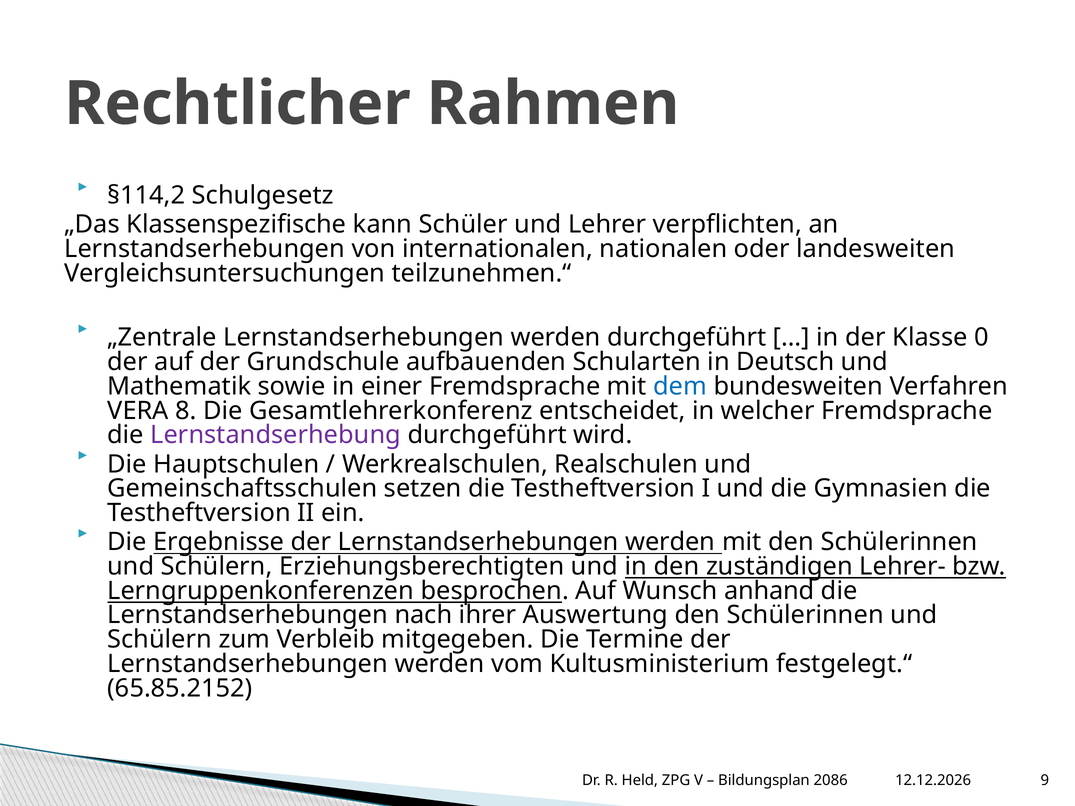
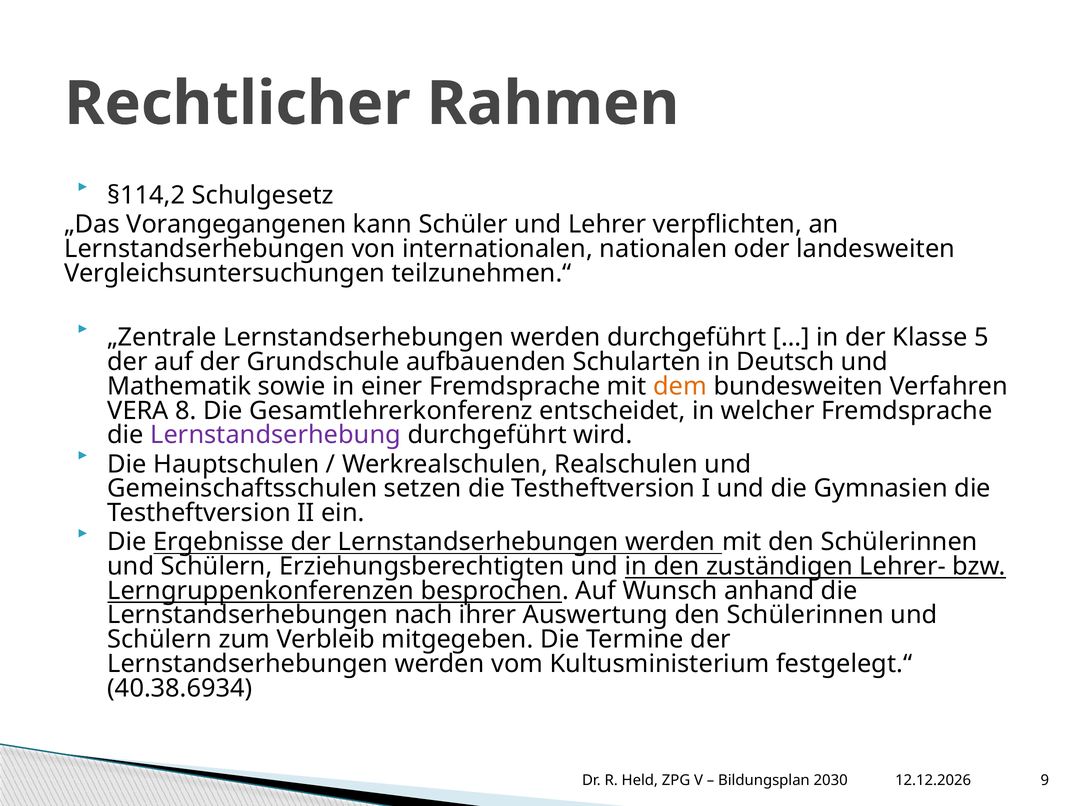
Klassenspezifische: Klassenspezifische -> Vorangegangenen
0: 0 -> 5
dem colour: blue -> orange
65.85.2152: 65.85.2152 -> 40.38.6934
2086: 2086 -> 2030
